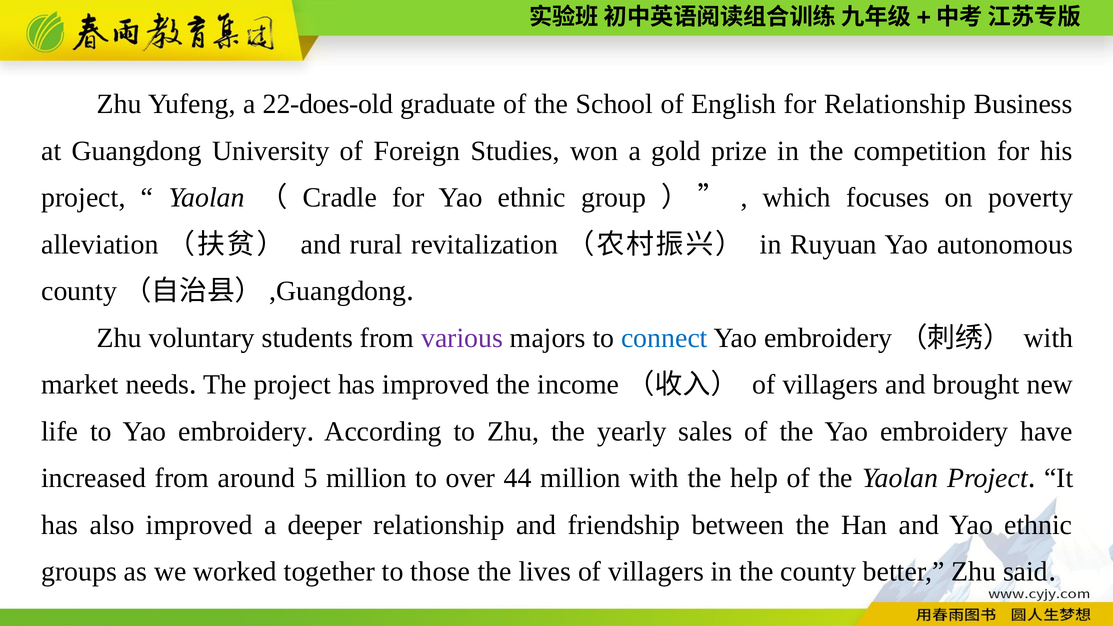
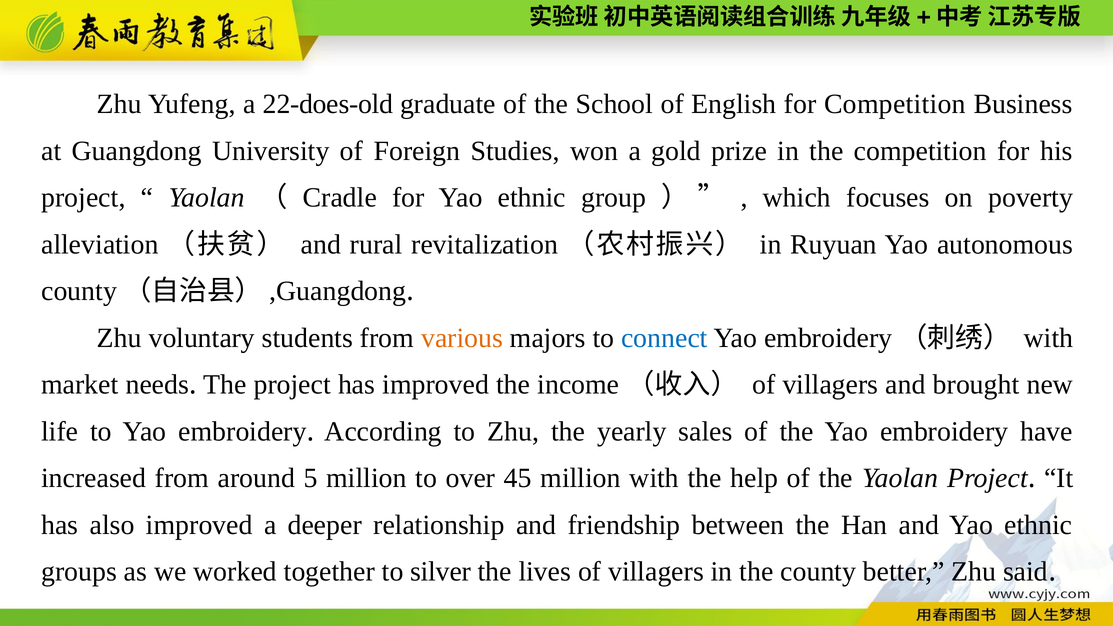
for Relationship: Relationship -> Competition
various colour: purple -> orange
44: 44 -> 45
those: those -> silver
